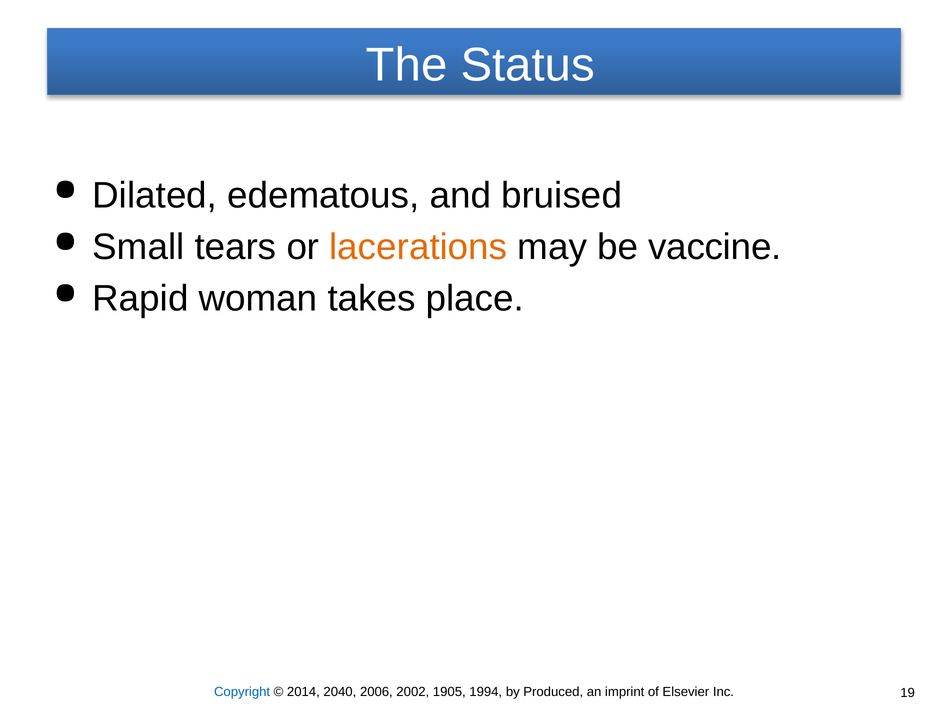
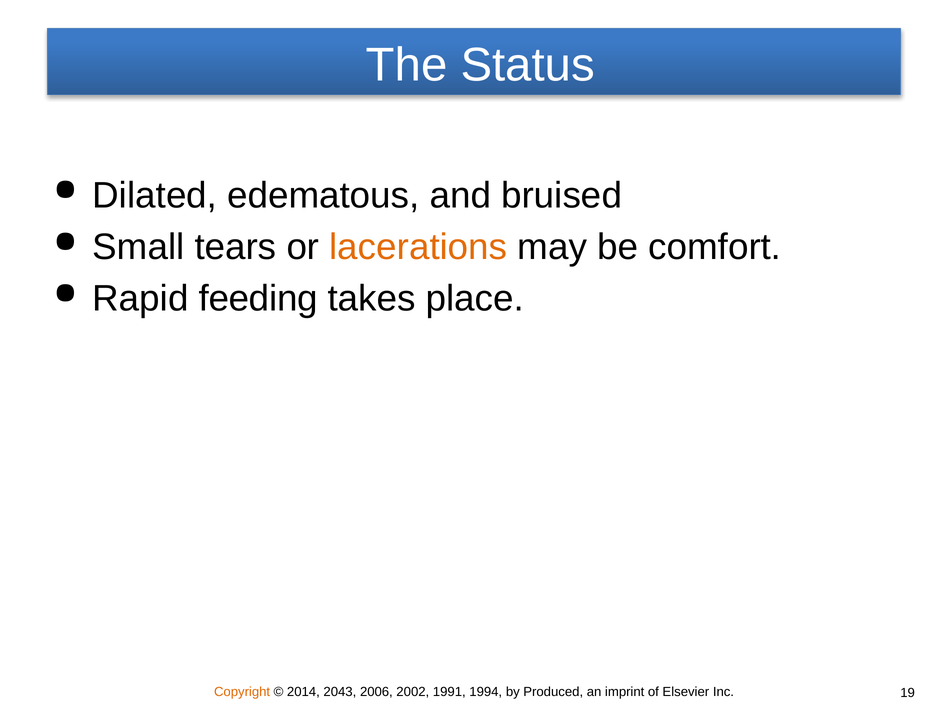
vaccine: vaccine -> comfort
woman: woman -> feeding
Copyright colour: blue -> orange
2040: 2040 -> 2043
1905: 1905 -> 1991
